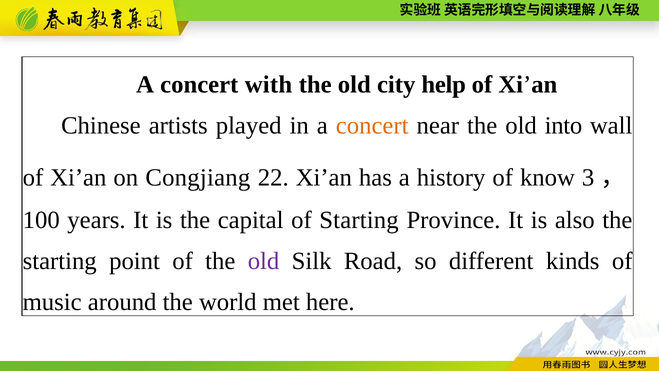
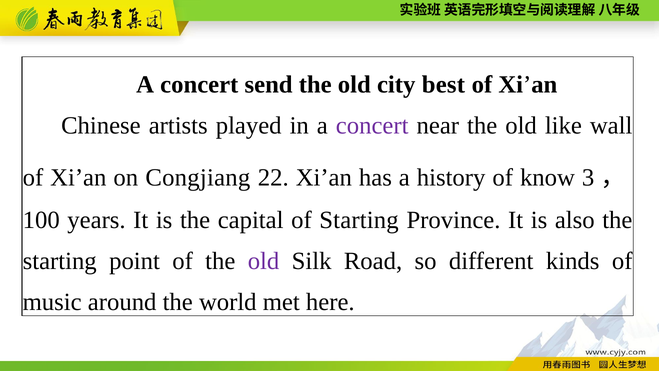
with: with -> send
help: help -> best
concert at (372, 125) colour: orange -> purple
into: into -> like
